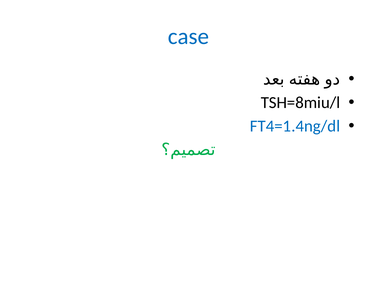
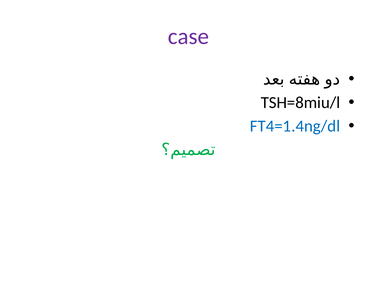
case colour: blue -> purple
